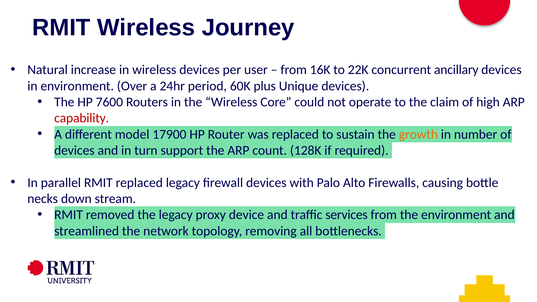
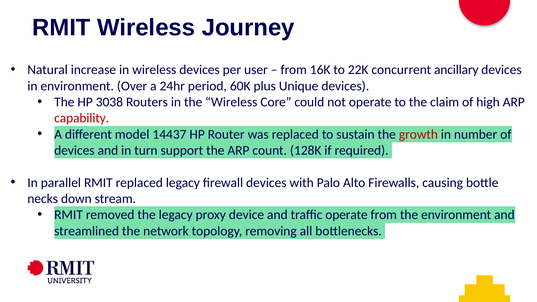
7600: 7600 -> 3038
17900: 17900 -> 14437
growth colour: orange -> red
traffic services: services -> operate
